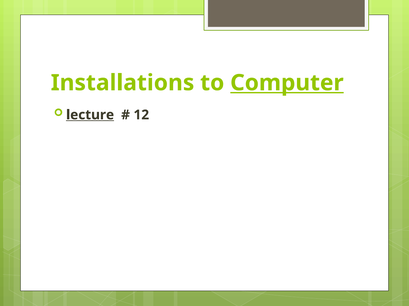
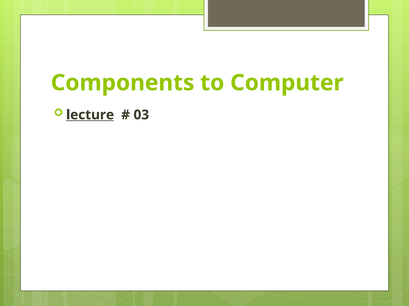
Installations: Installations -> Components
Computer underline: present -> none
12: 12 -> 03
